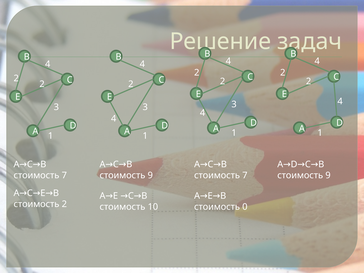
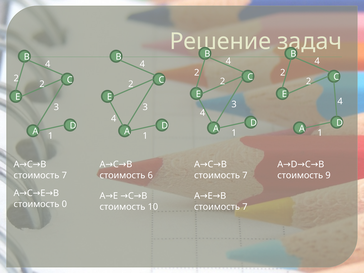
9 at (150, 175): 9 -> 6
стоимость 2: 2 -> 0
0 at (245, 207): 0 -> 7
